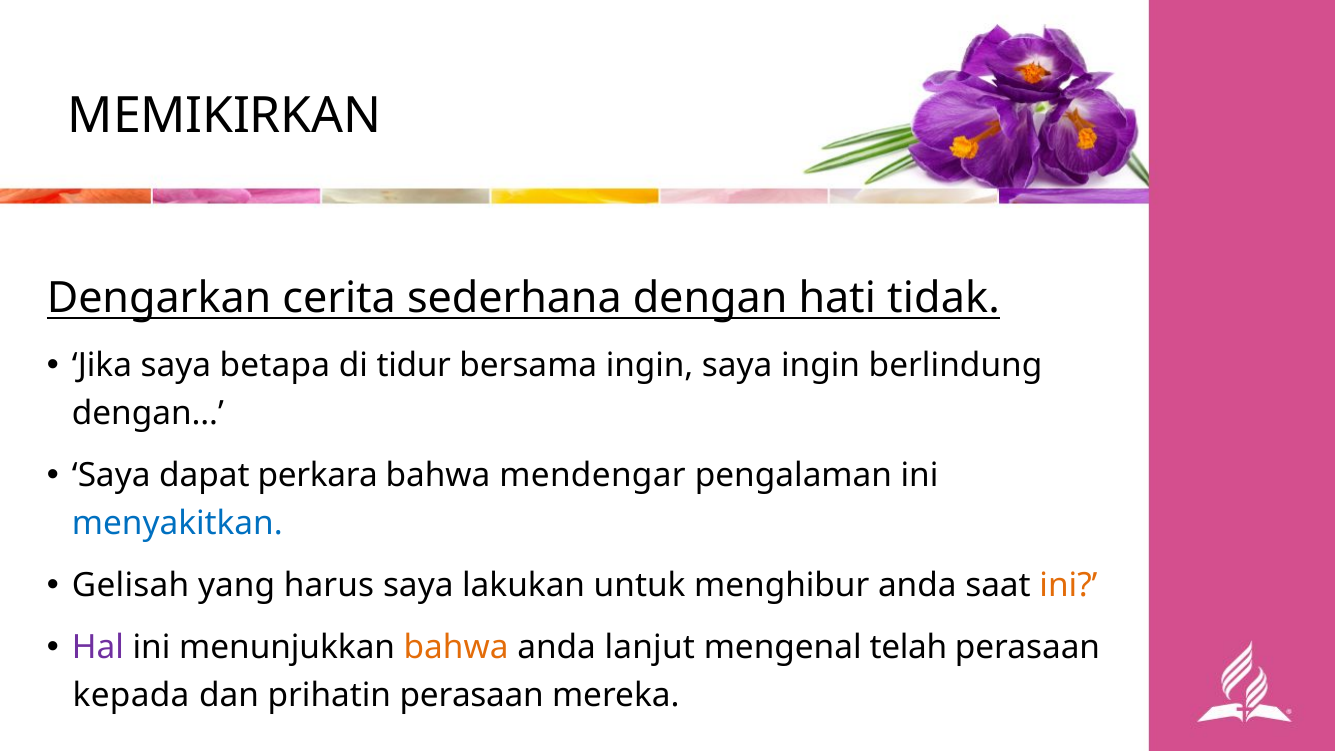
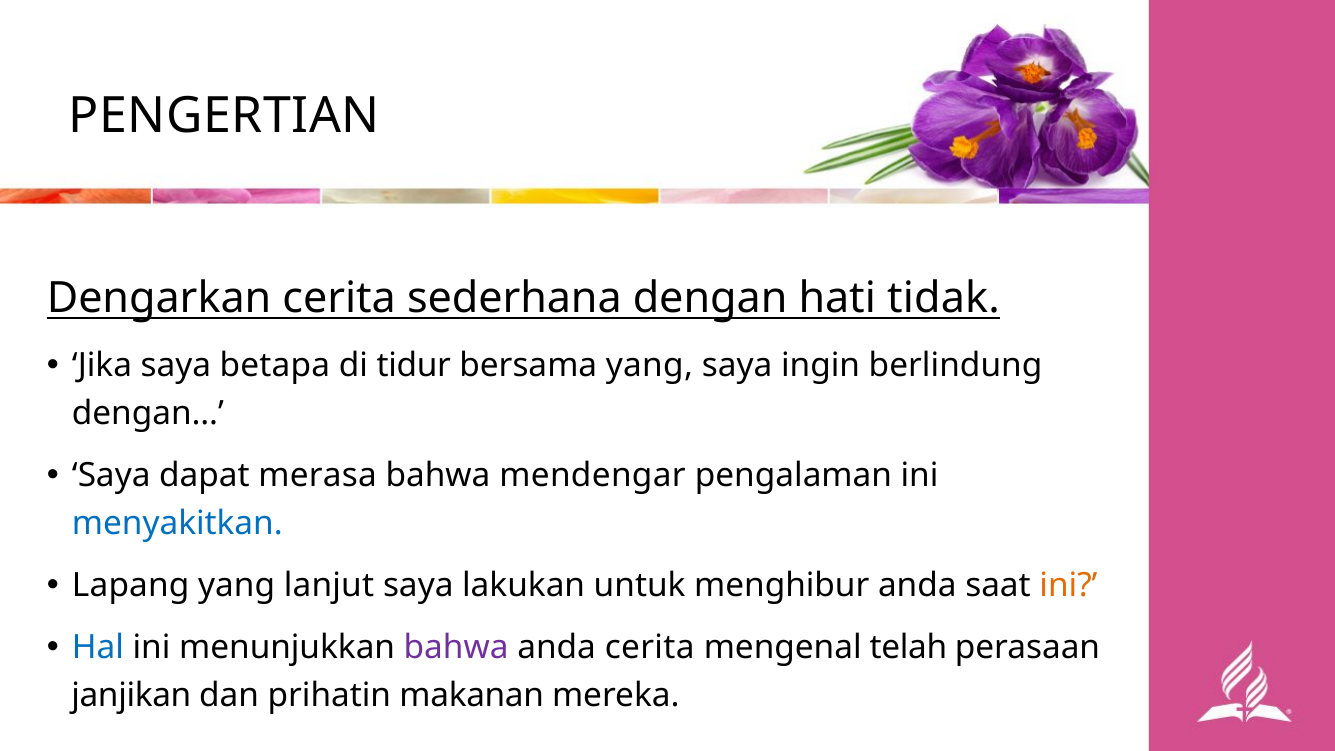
MEMIKIRKAN: MEMIKIRKAN -> PENGERTIAN
bersama ingin: ingin -> yang
perkara: perkara -> merasa
Gelisah: Gelisah -> Lapang
harus: harus -> lanjut
Hal colour: purple -> blue
bahwa at (456, 648) colour: orange -> purple
anda lanjut: lanjut -> cerita
kepada: kepada -> janjikan
prihatin perasaan: perasaan -> makanan
